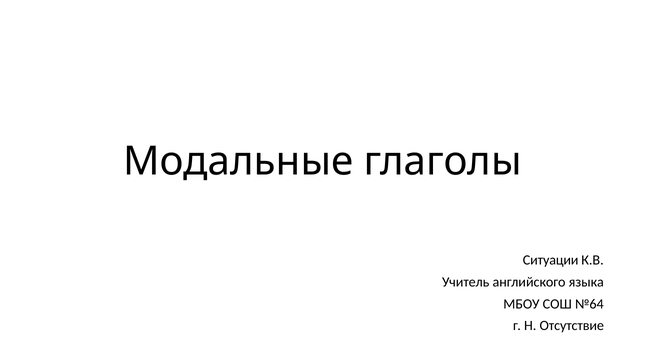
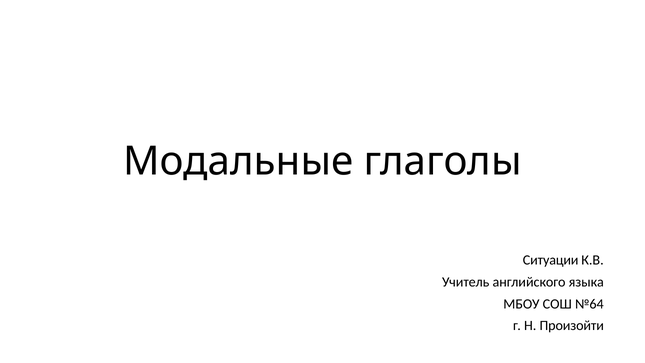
Отсутствие: Отсутствие -> Произойти
